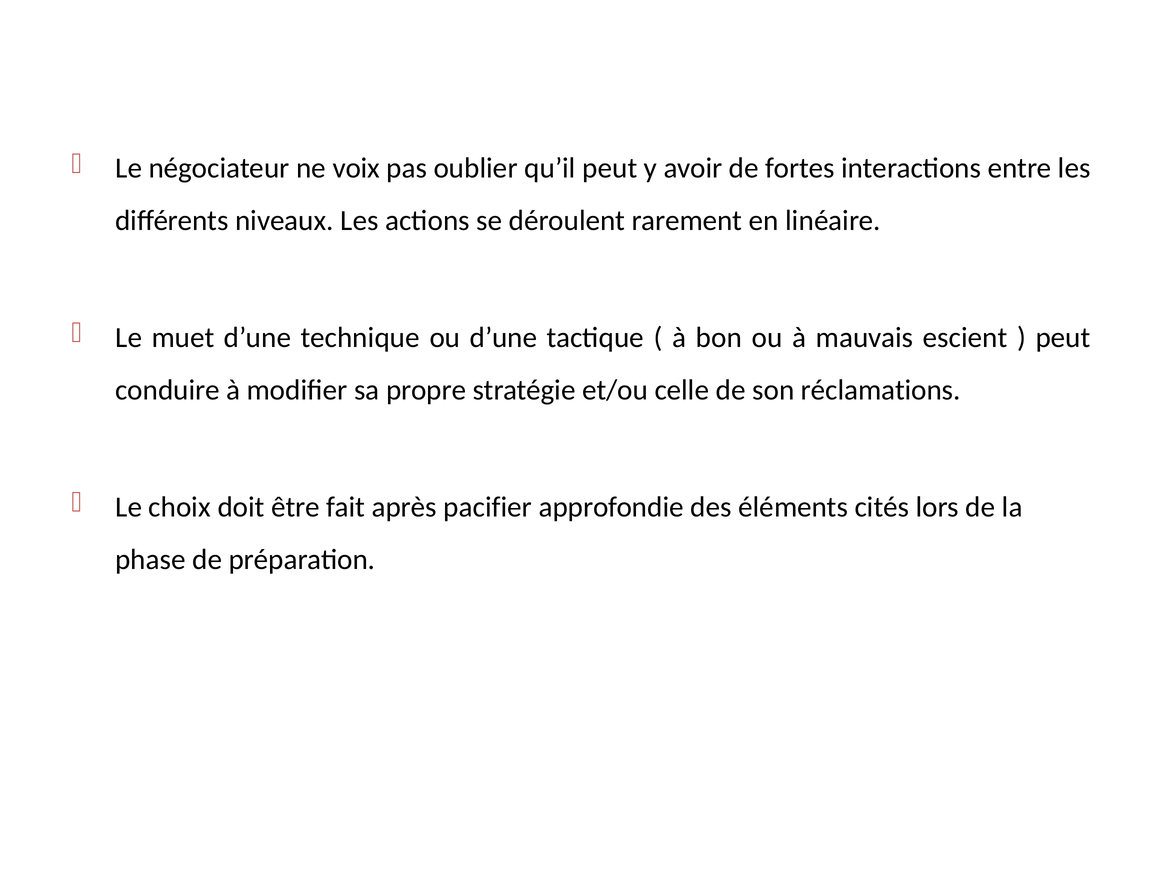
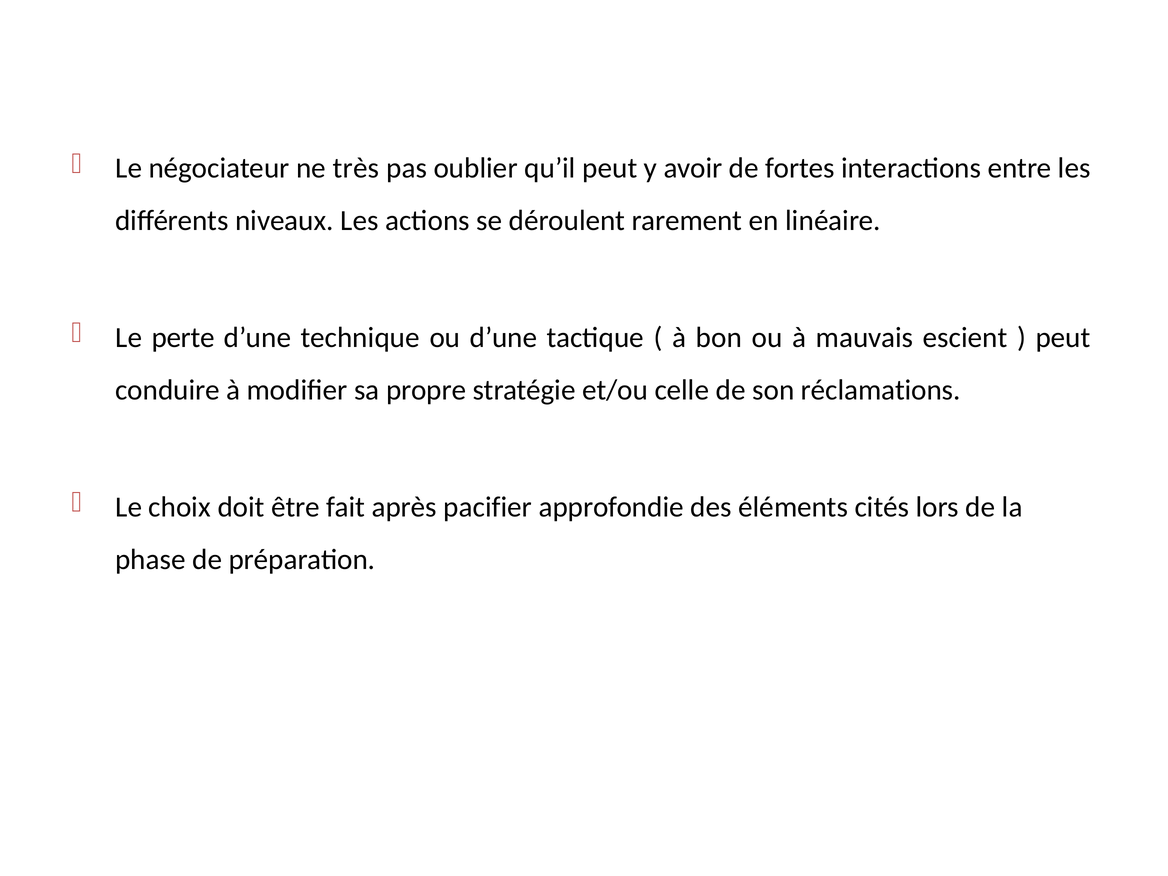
voix: voix -> très
muet: muet -> perte
